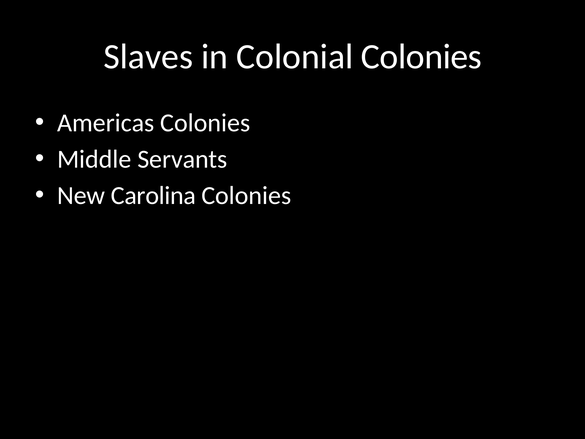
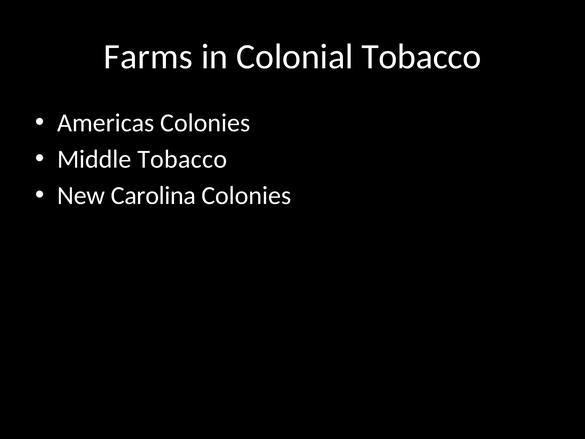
Slaves: Slaves -> Farms
Colonial Colonies: Colonies -> Tobacco
Middle Servants: Servants -> Tobacco
